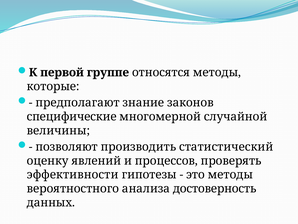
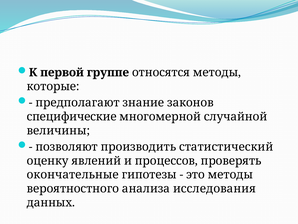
эффективности: эффективности -> окончательные
достоверность: достоверность -> исследования
